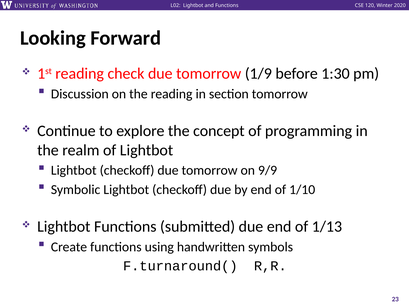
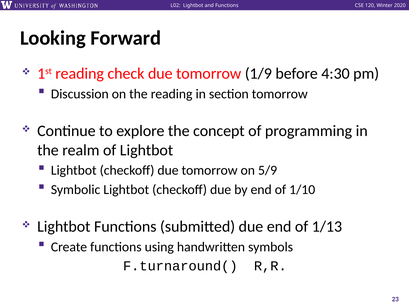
1:30: 1:30 -> 4:30
9/9: 9/9 -> 5/9
